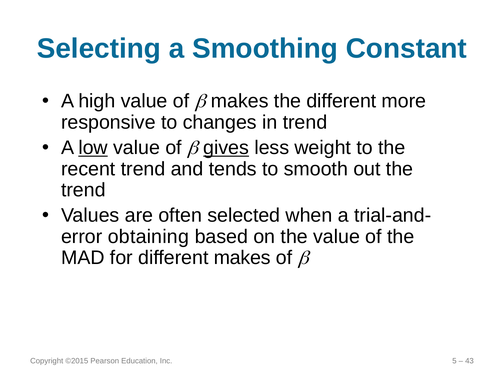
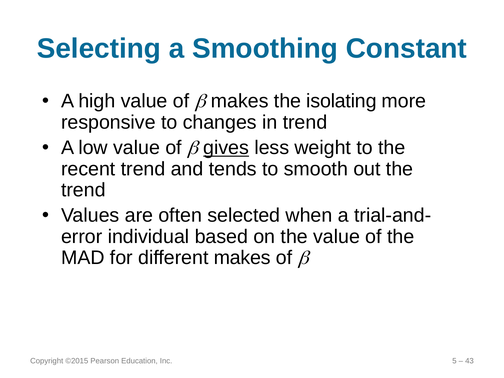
the different: different -> isolating
low underline: present -> none
obtaining: obtaining -> individual
